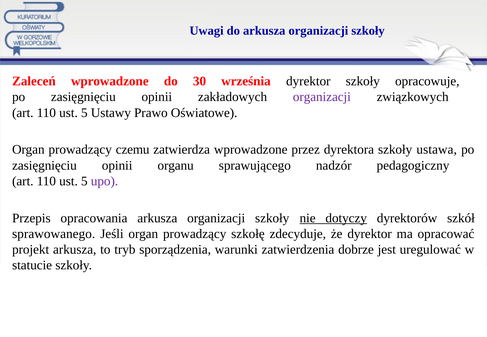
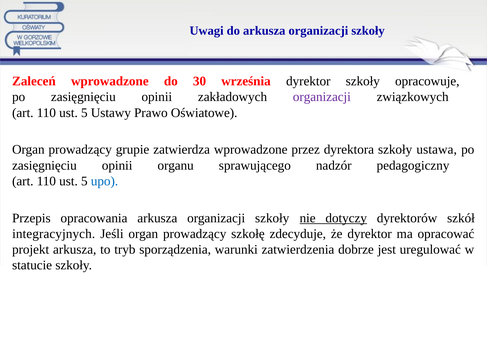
czemu: czemu -> grupie
upo colour: purple -> blue
sprawowanego: sprawowanego -> integracyjnych
